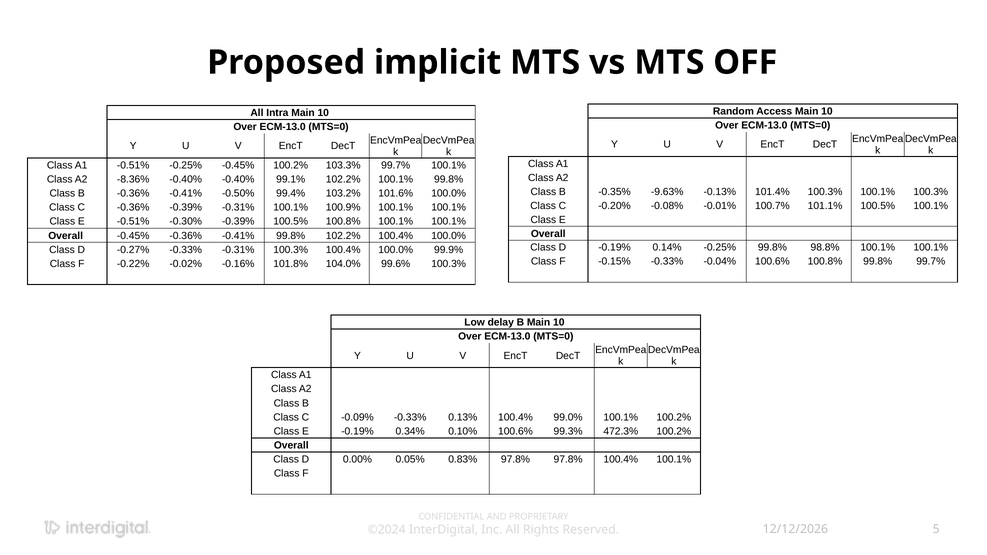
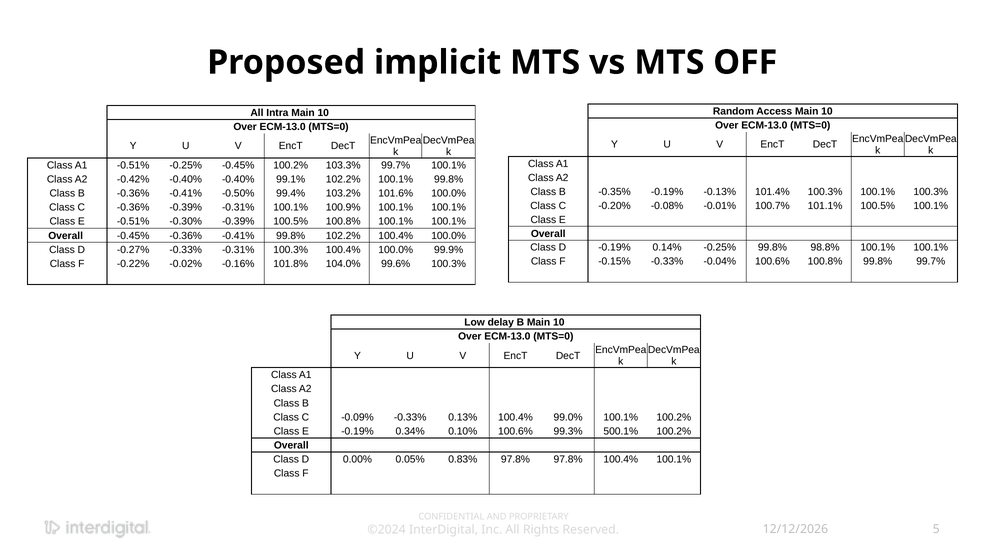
-8.36%: -8.36% -> -0.42%
-0.35% -9.63%: -9.63% -> -0.19%
472.3%: 472.3% -> 500.1%
